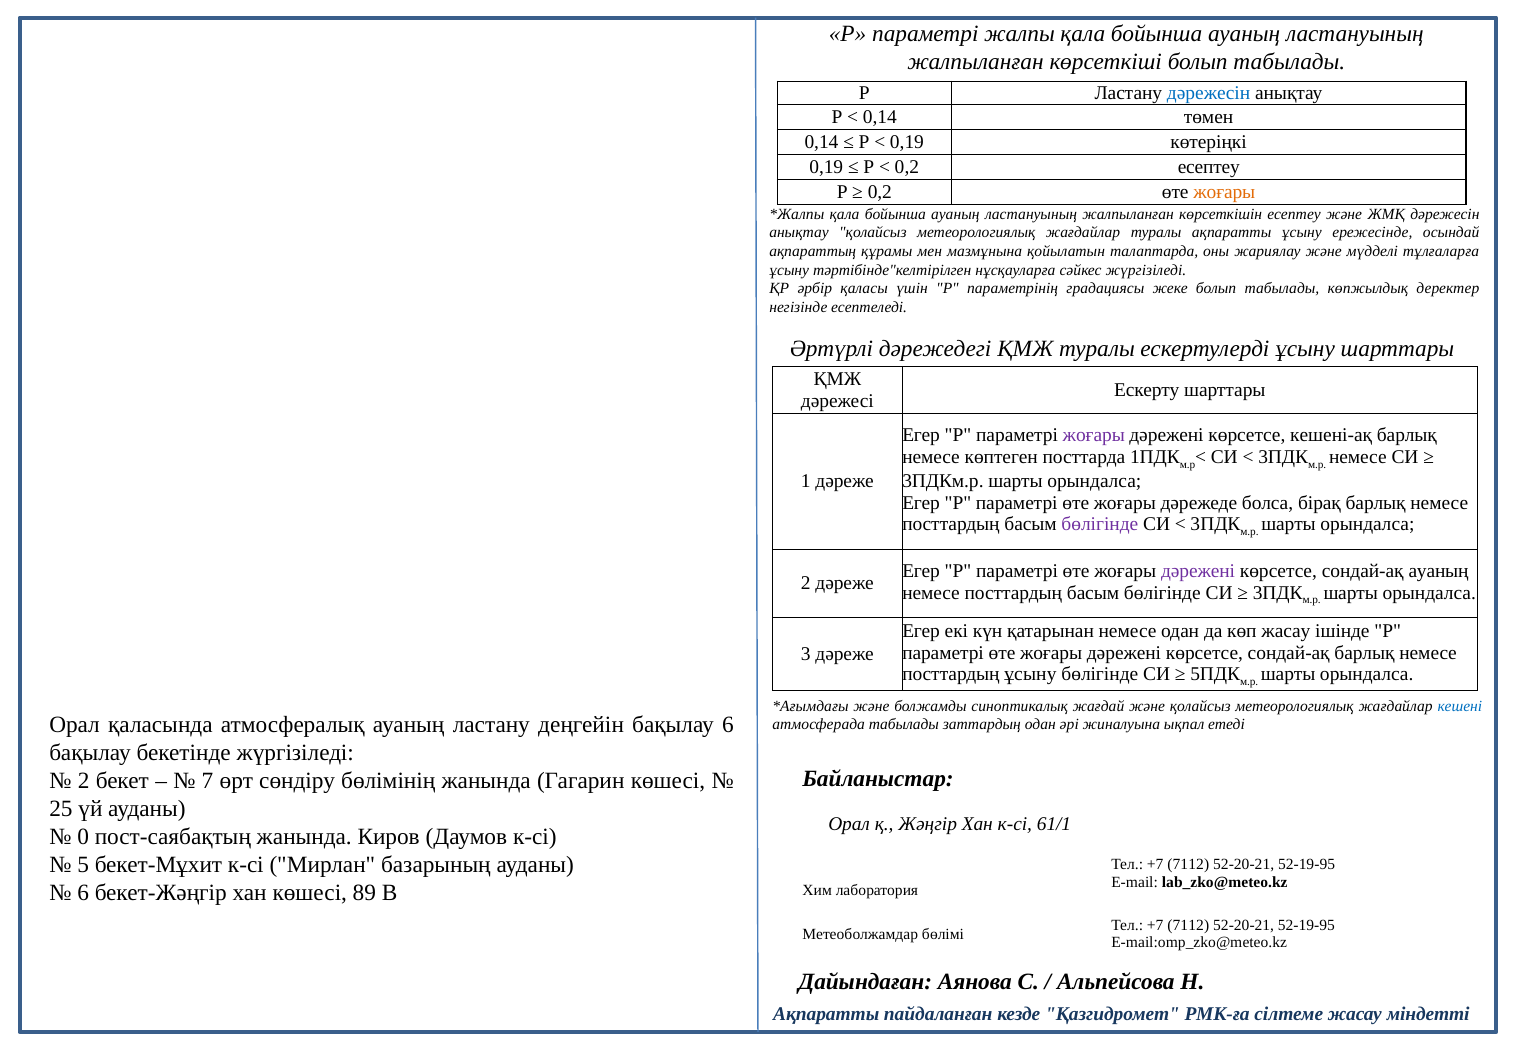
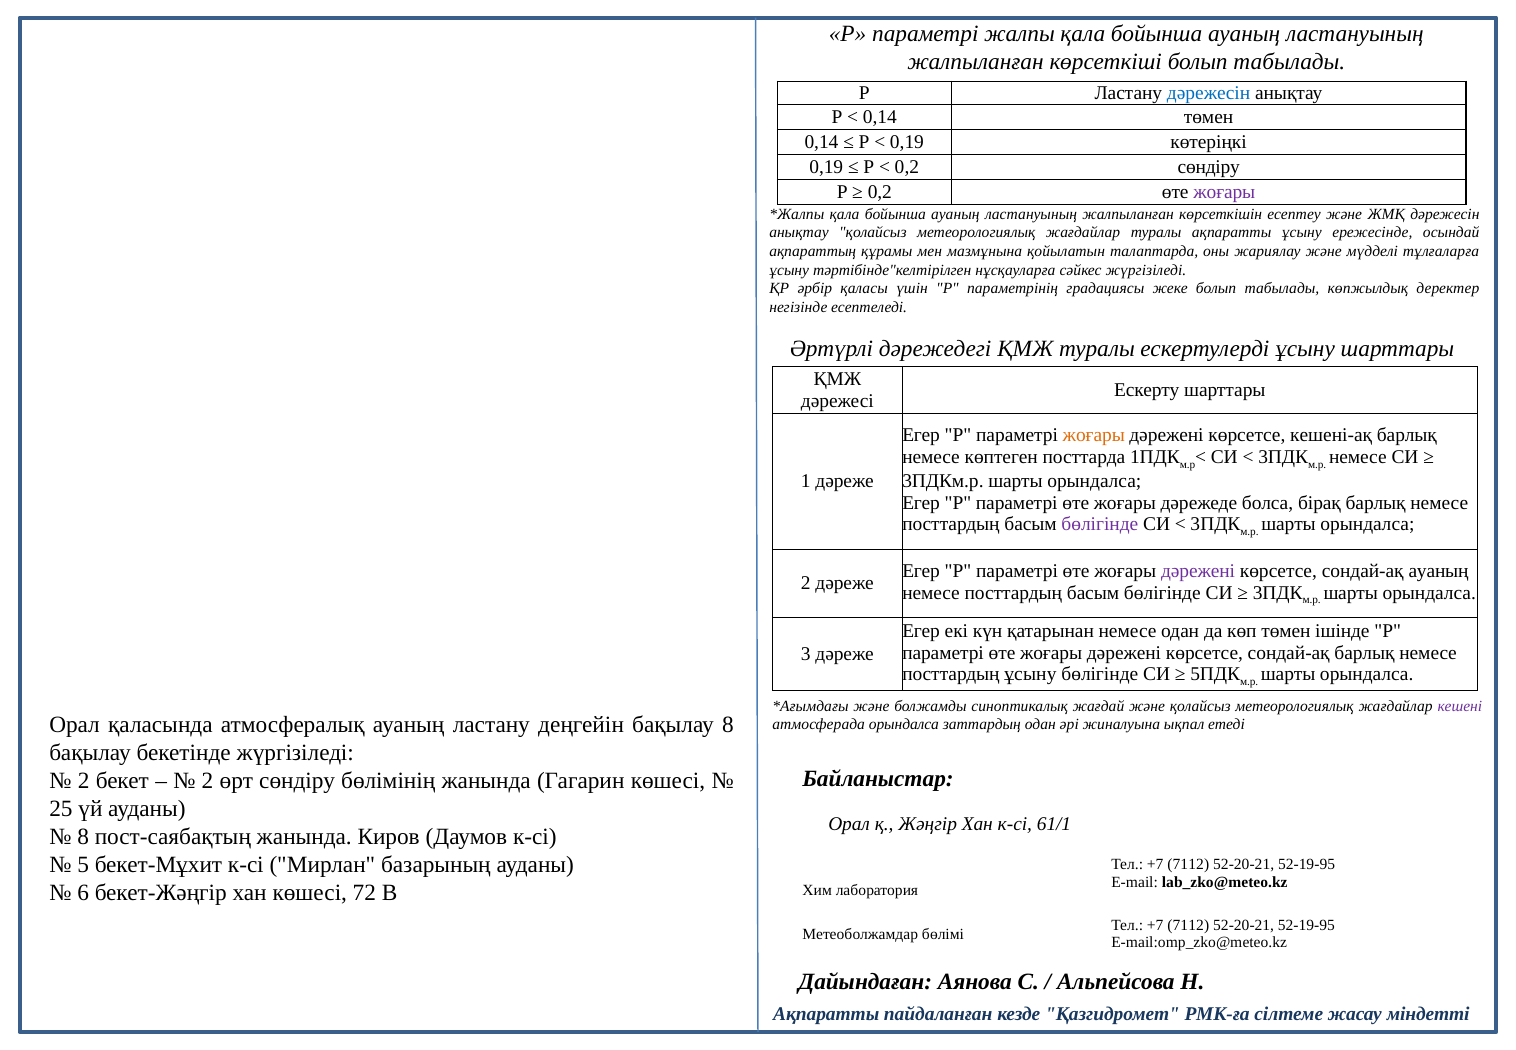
0,2 есептеу: есептеу -> сөндіру
жоғары at (1224, 192) colour: orange -> purple
жоғары at (1094, 435) colour: purple -> orange
көп жасау: жасау -> төмен
кешені colour: blue -> purple
бақылау 6: 6 -> 8
атмосферада табылады: табылады -> орындалса
7 at (208, 780): 7 -> 2
0 at (83, 836): 0 -> 8
89: 89 -> 72
